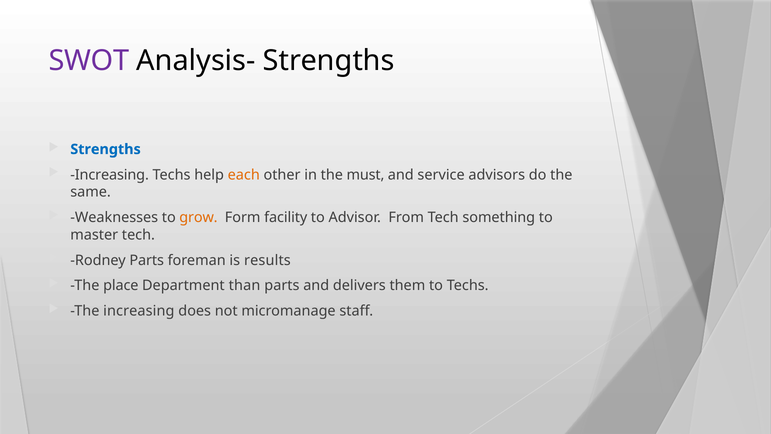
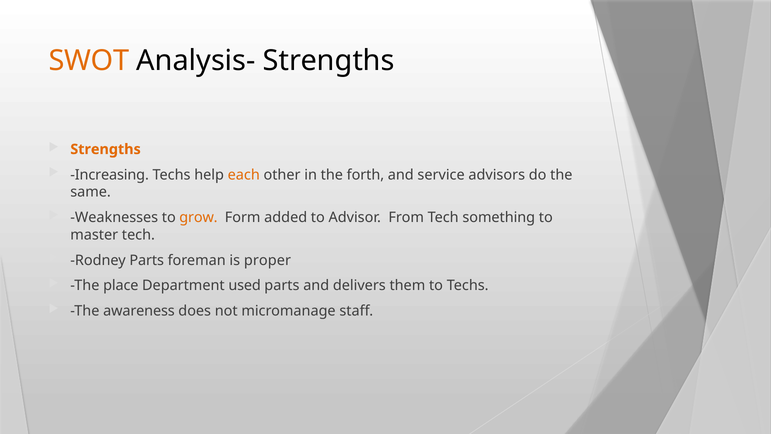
SWOT colour: purple -> orange
Strengths at (106, 149) colour: blue -> orange
must: must -> forth
facility: facility -> added
results: results -> proper
than: than -> used
The increasing: increasing -> awareness
